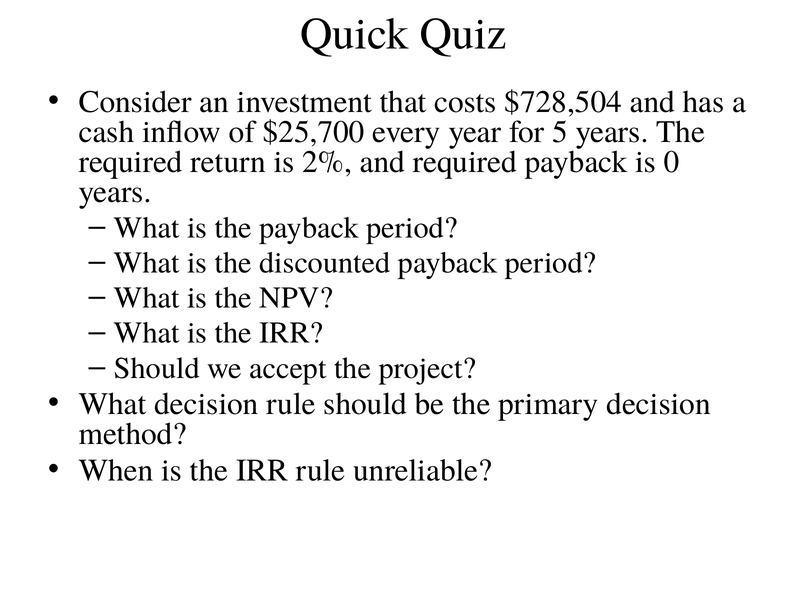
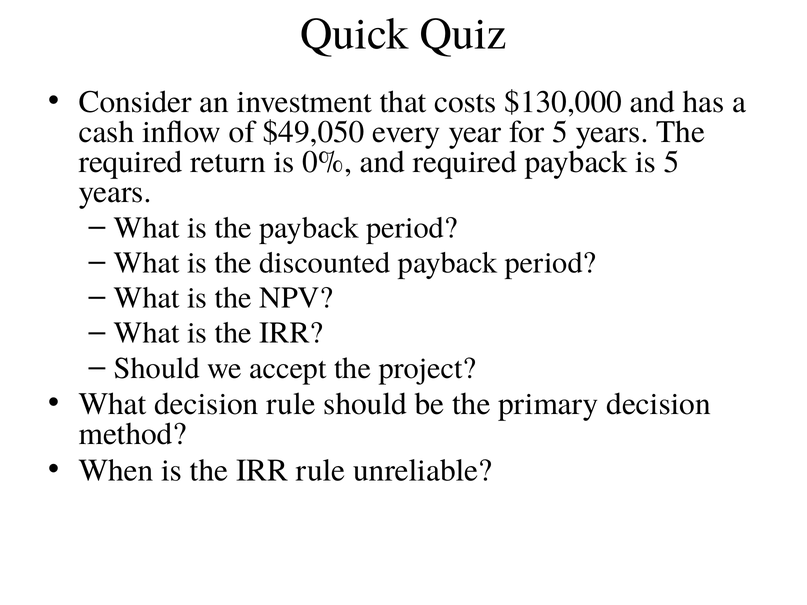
$728,504: $728,504 -> $130,000
$25,700: $25,700 -> $49,050
2%: 2% -> 0%
is 0: 0 -> 5
